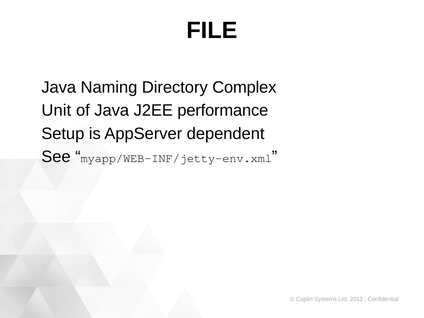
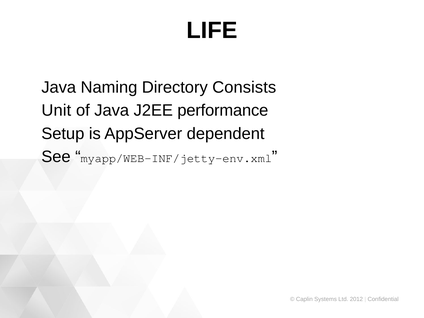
FILE: FILE -> LIFE
Complex: Complex -> Consists
